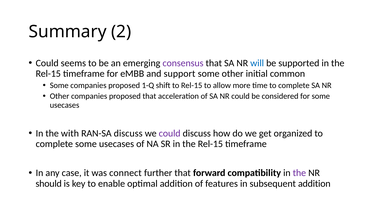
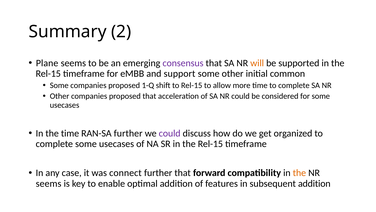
Could at (47, 63): Could -> Plane
will colour: blue -> orange
the with: with -> time
RAN-SA discuss: discuss -> further
the at (299, 173) colour: purple -> orange
should at (49, 183): should -> seems
